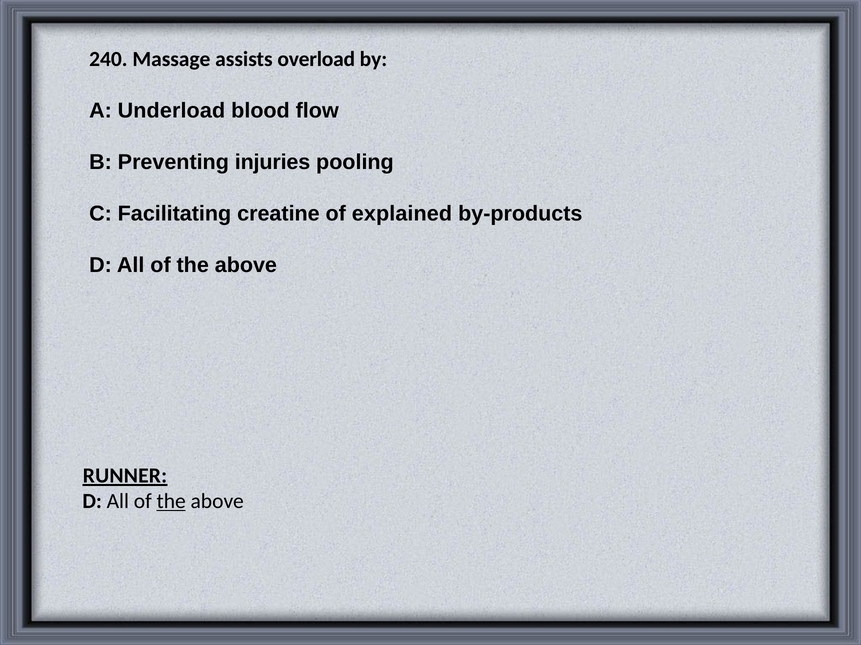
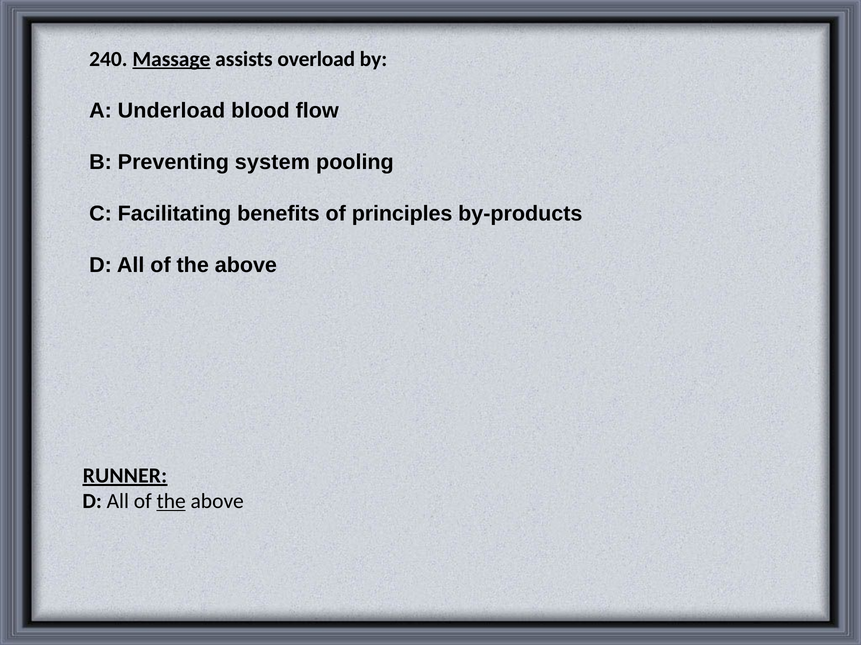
Massage underline: none -> present
injuries: injuries -> system
creatine: creatine -> benefits
explained: explained -> principles
